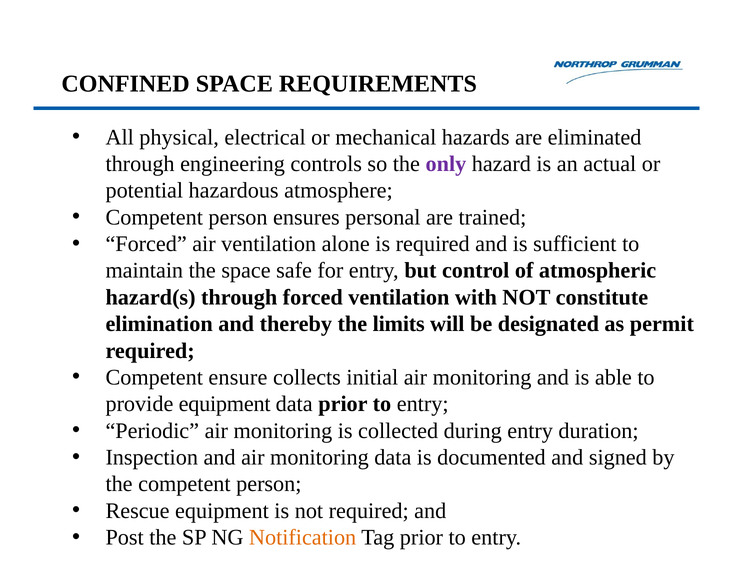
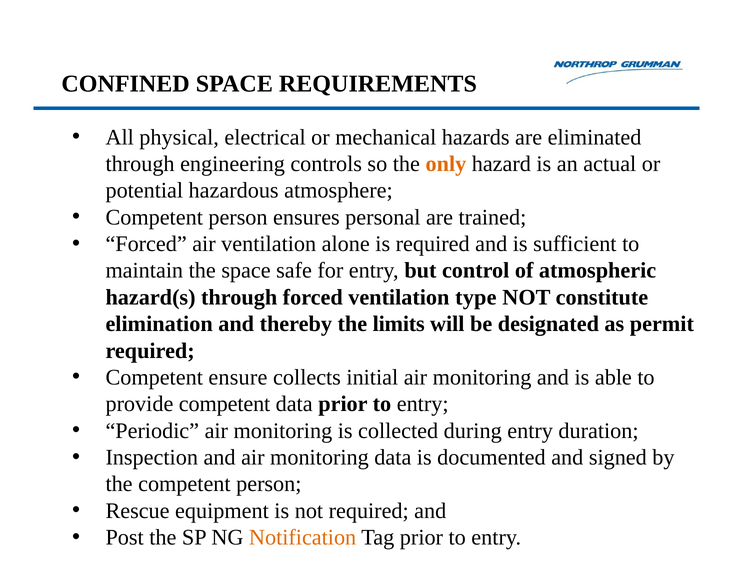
only colour: purple -> orange
with: with -> type
provide equipment: equipment -> competent
